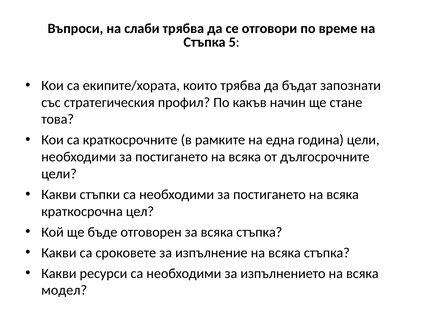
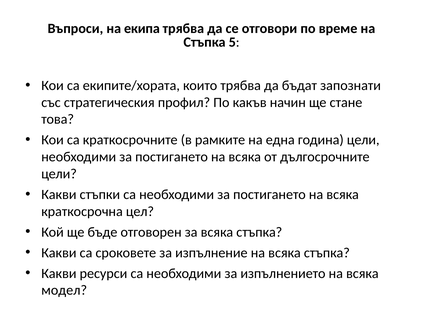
слаби: слаби -> екипа
